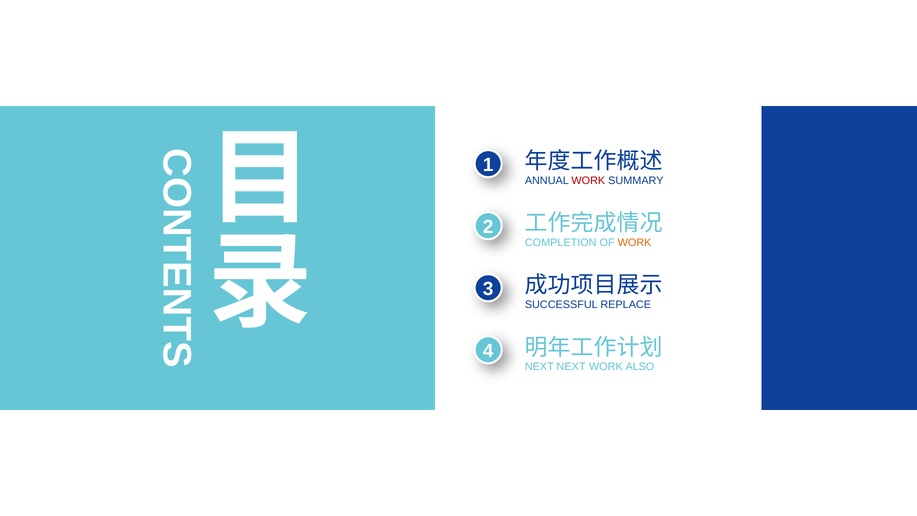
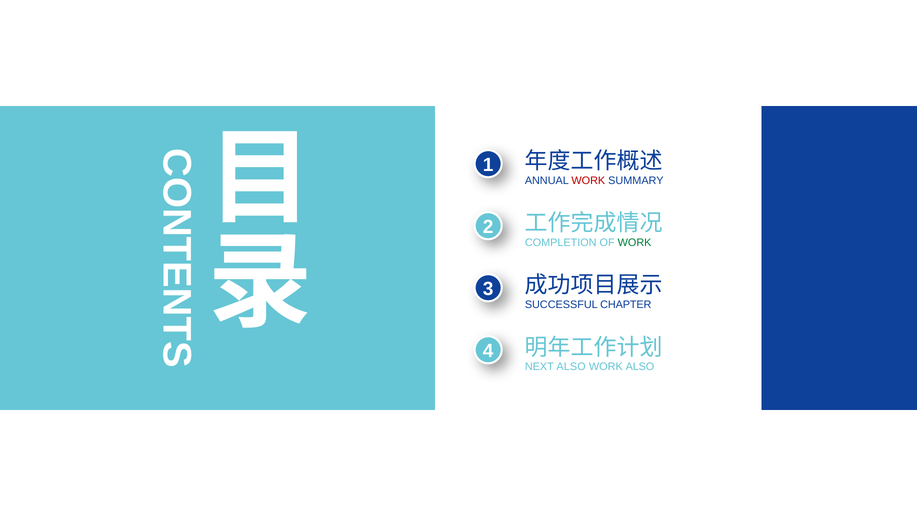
WORK at (635, 243) colour: orange -> green
REPLACE: REPLACE -> CHAPTER
NEXT NEXT: NEXT -> ALSO
